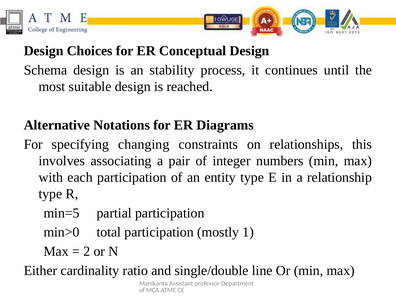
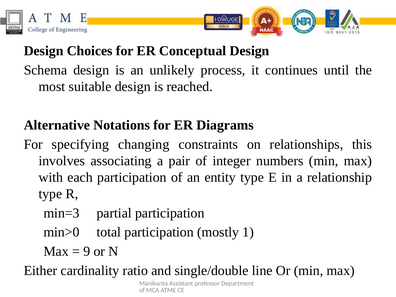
stability: stability -> unlikely
min=5: min=5 -> min=3
2: 2 -> 9
